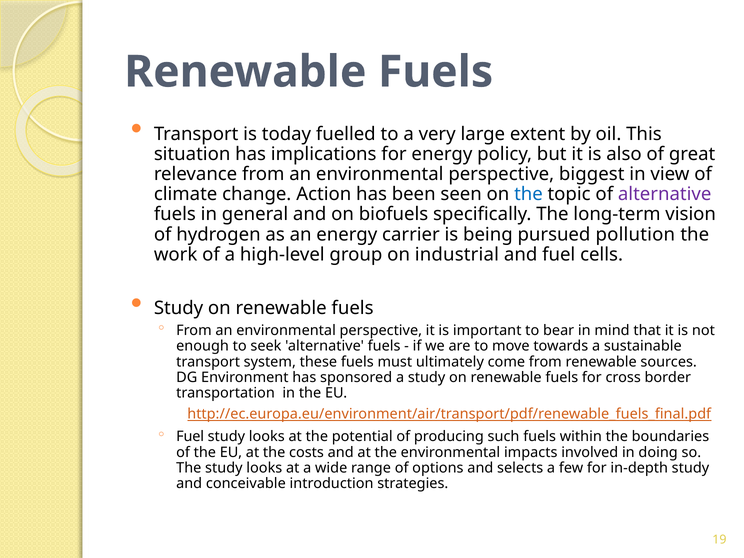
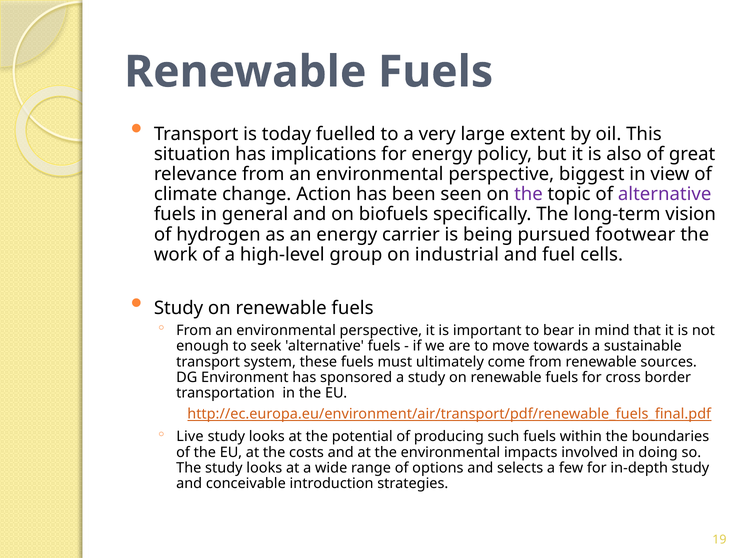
the at (528, 194) colour: blue -> purple
pollution: pollution -> footwear
Fuel at (190, 437): Fuel -> Live
